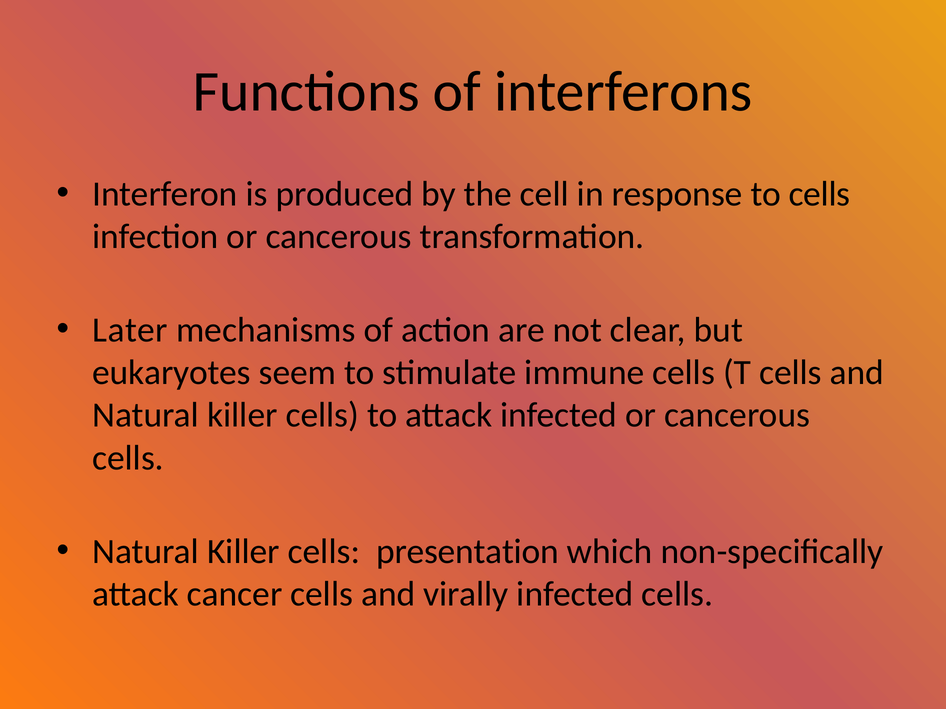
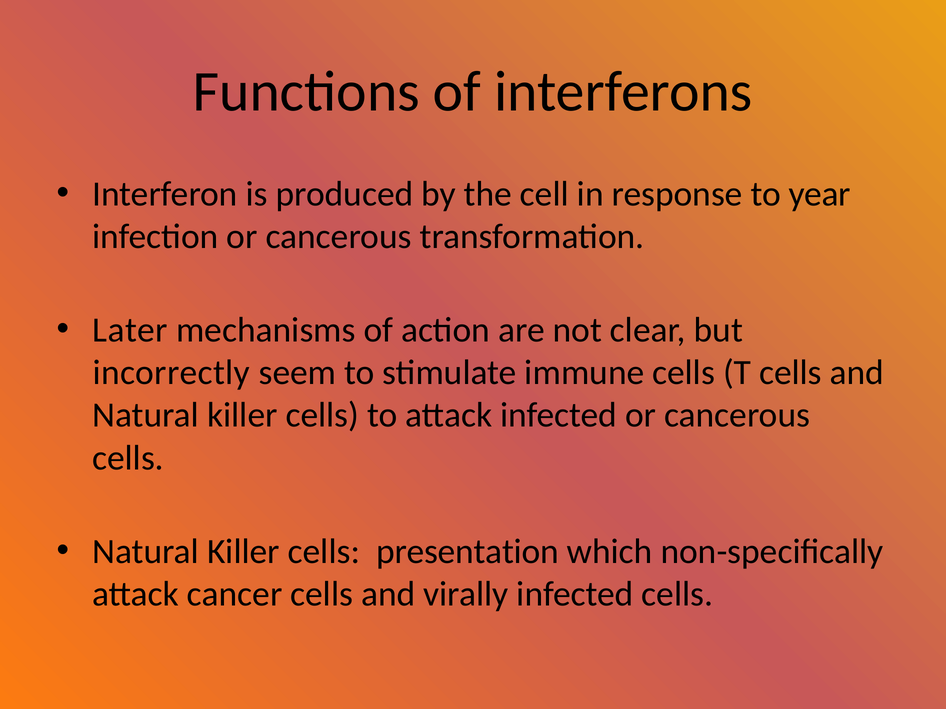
to cells: cells -> year
eukaryotes: eukaryotes -> incorrectly
